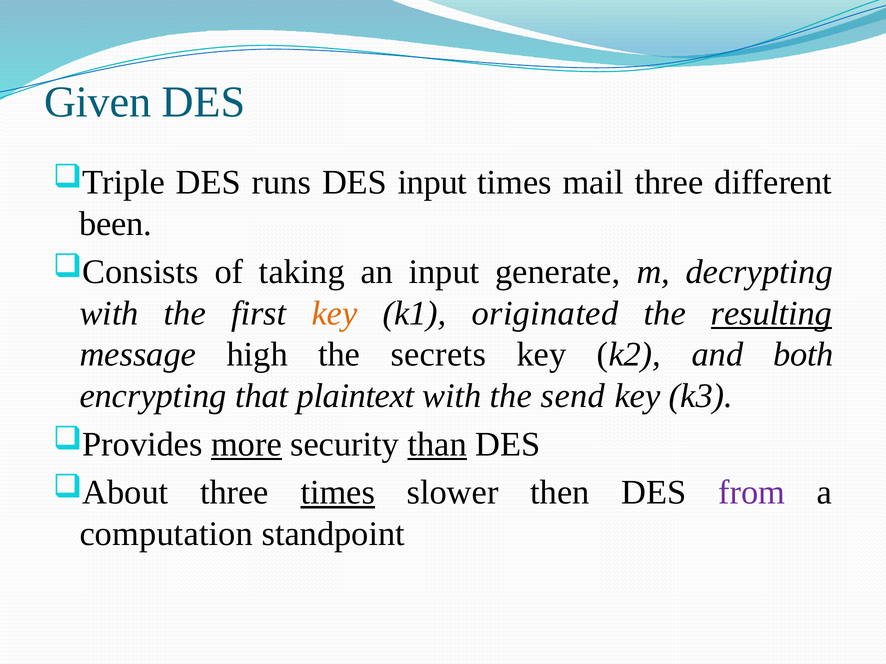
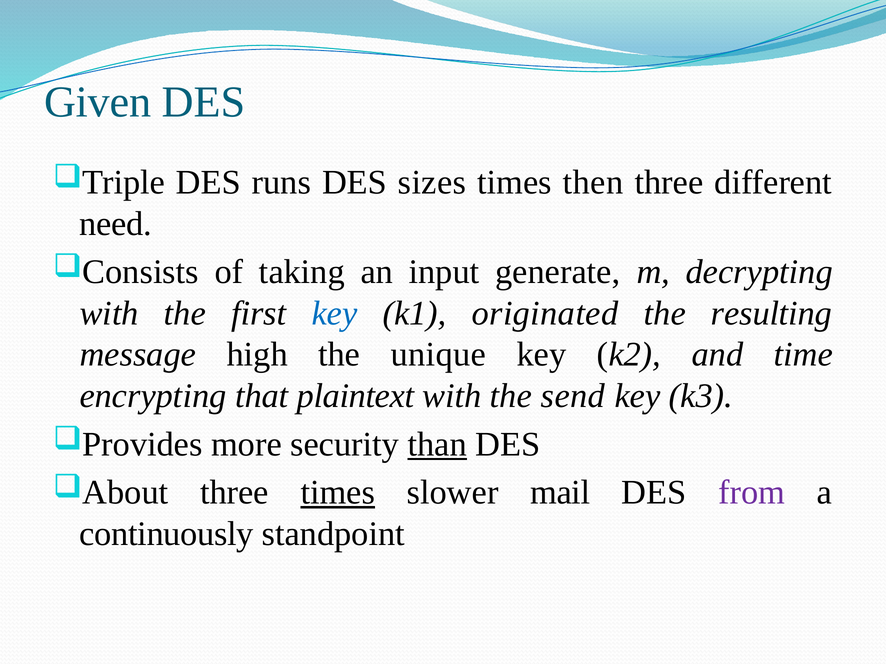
DES input: input -> sizes
mail: mail -> then
been: been -> need
key at (335, 314) colour: orange -> blue
resulting underline: present -> none
secrets: secrets -> unique
both: both -> time
more underline: present -> none
then: then -> mail
computation: computation -> continuously
